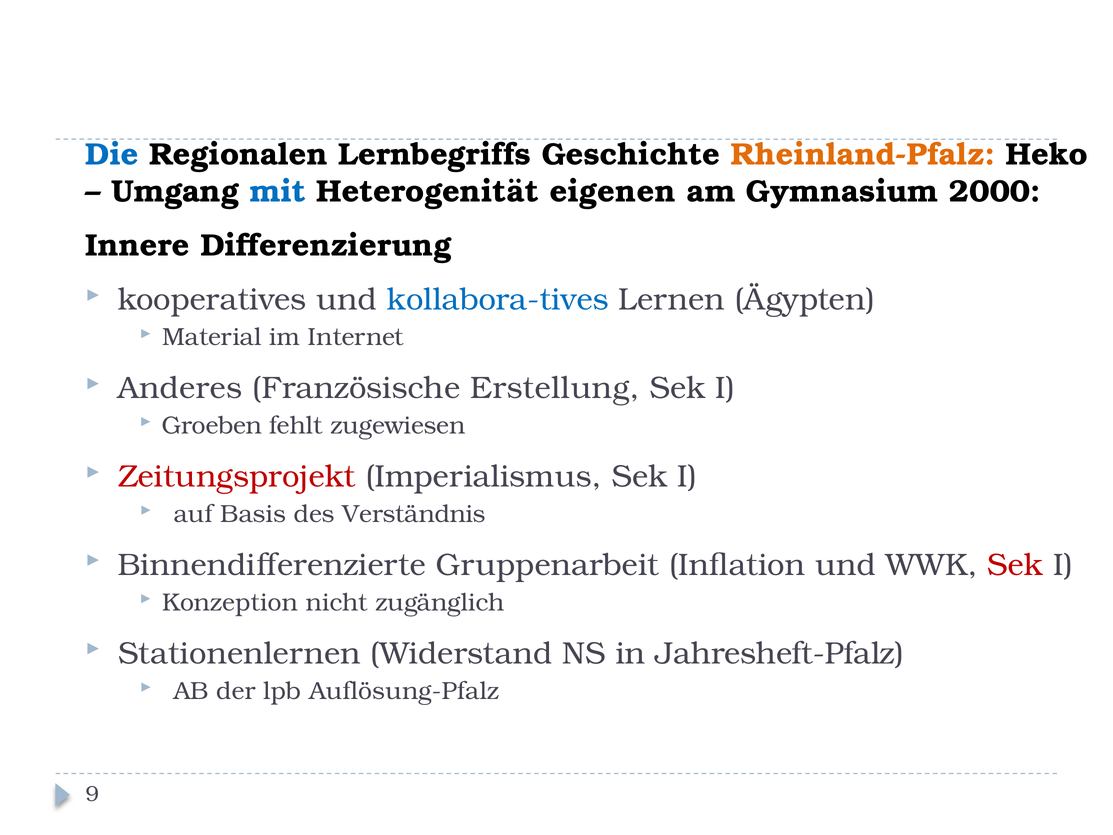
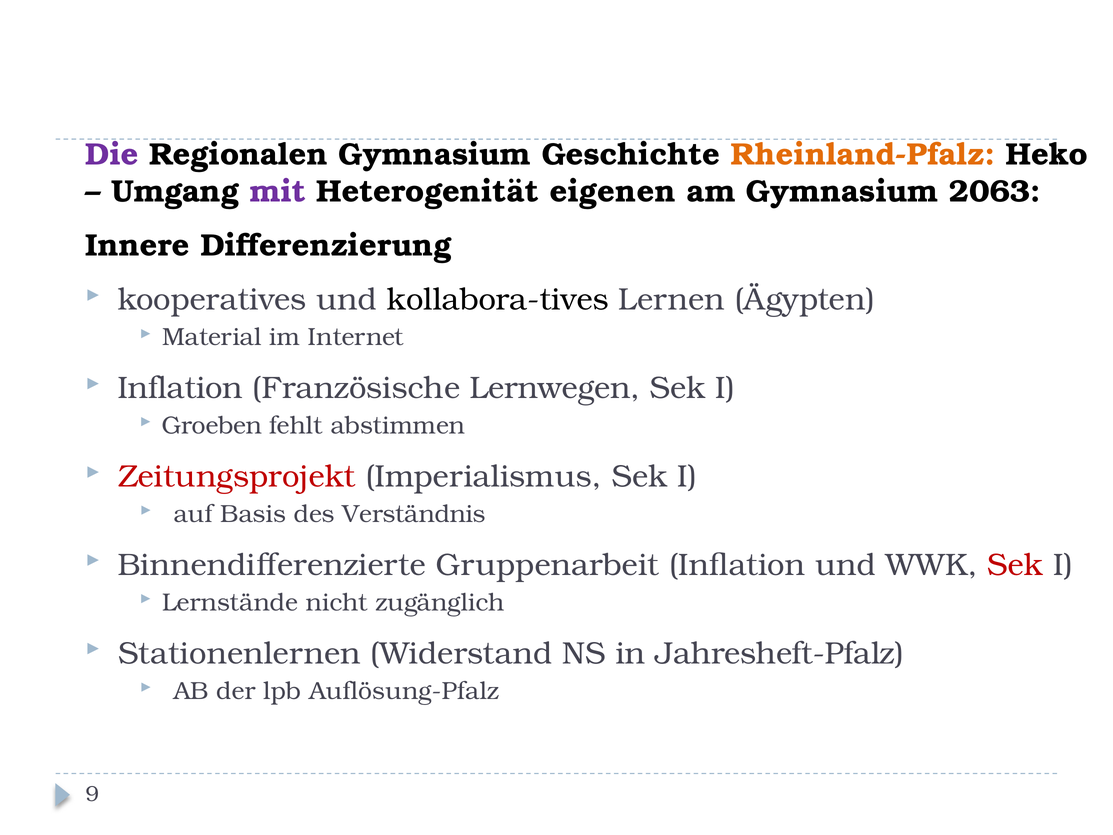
Die colour: blue -> purple
Regionalen Lernbegriffs: Lernbegriffs -> Gymnasium
mit colour: blue -> purple
2000: 2000 -> 2063
kollabora-tives colour: blue -> black
Anderes at (180, 388): Anderes -> Inflation
Erstellung: Erstellung -> Lernwegen
zugewiesen: zugewiesen -> abstimmen
Konzeption: Konzeption -> Lernstände
